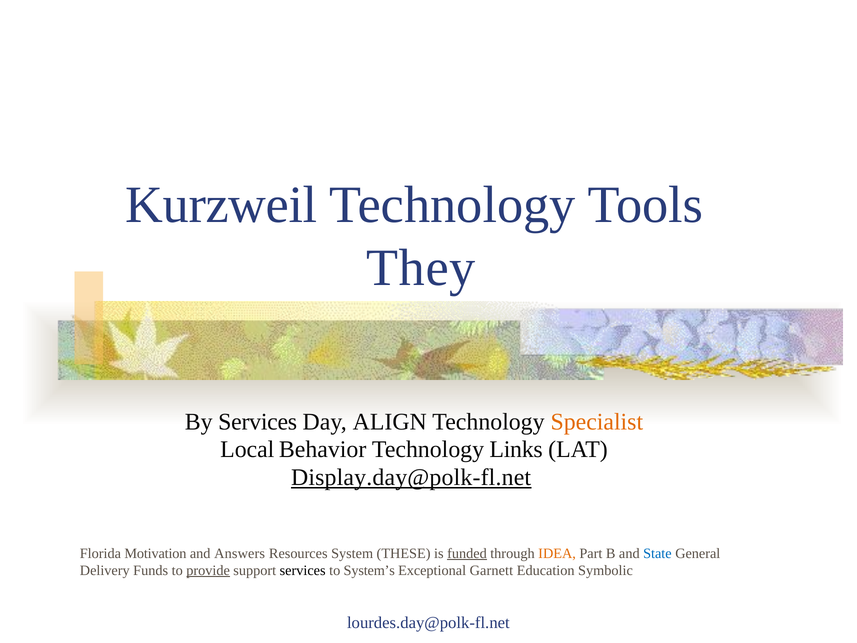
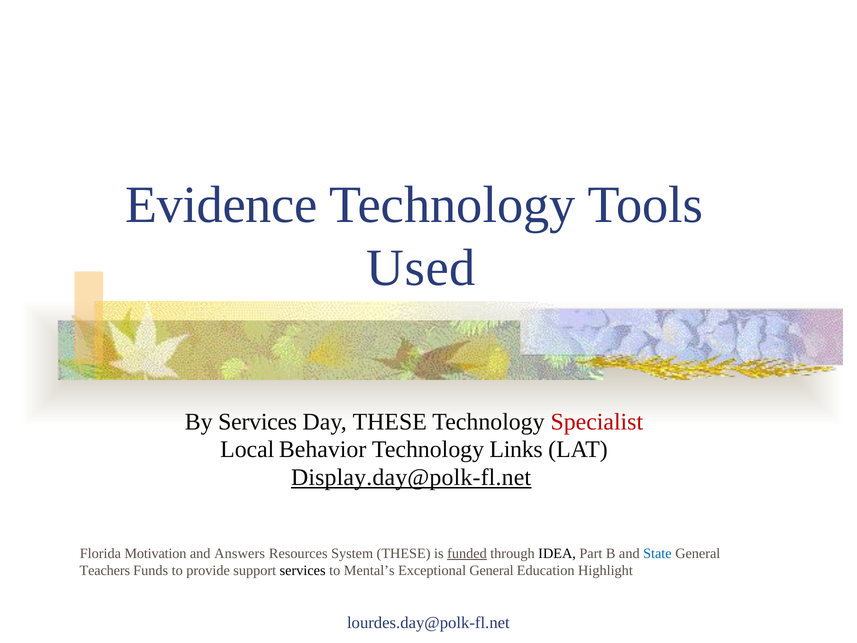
Kurzweil: Kurzweil -> Evidence
They: They -> Used
Day ALIGN: ALIGN -> THESE
Specialist colour: orange -> red
IDEA colour: orange -> black
Delivery: Delivery -> Teachers
provide underline: present -> none
System’s: System’s -> Mental’s
Exceptional Garnett: Garnett -> General
Symbolic: Symbolic -> Highlight
